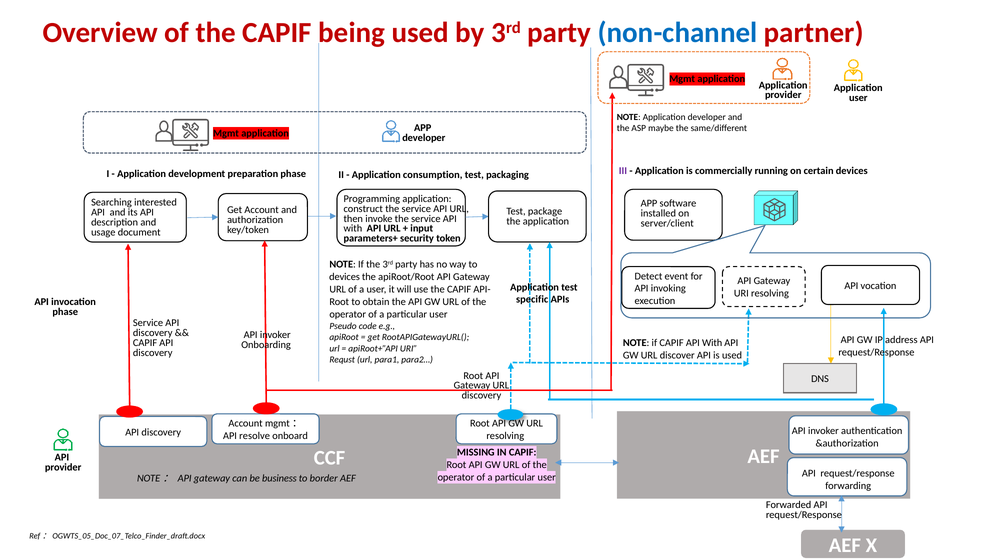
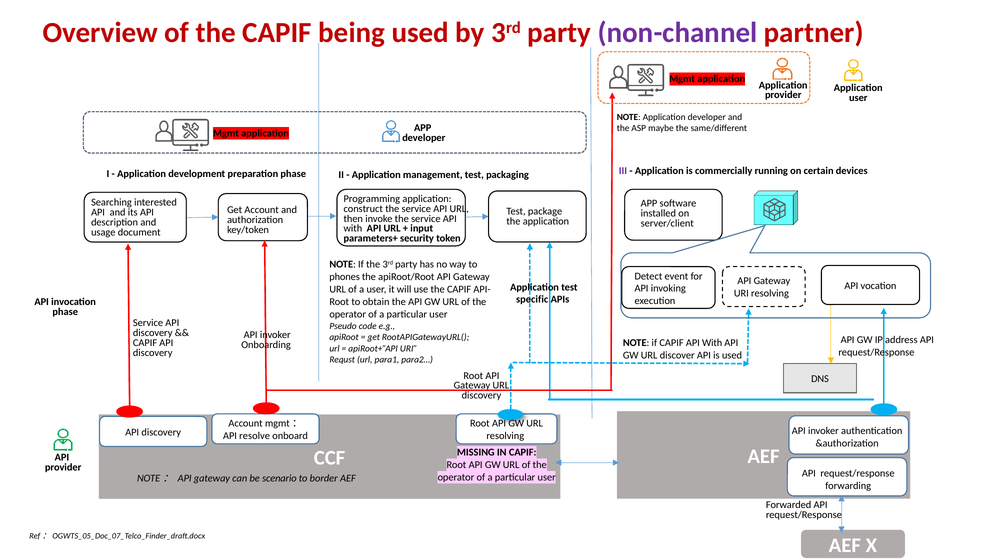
non-channel colour: blue -> purple
consumption: consumption -> management
devices at (345, 277): devices -> phones
business: business -> scenario
